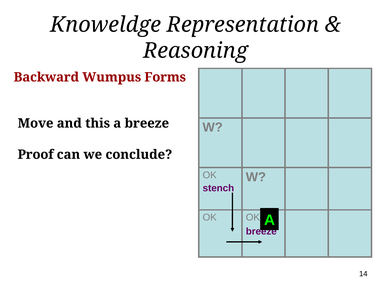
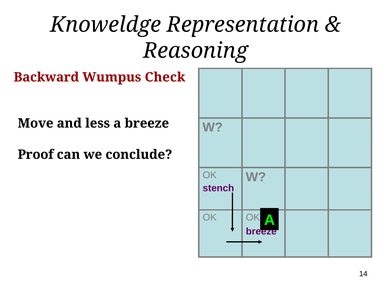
Forms: Forms -> Check
this: this -> less
